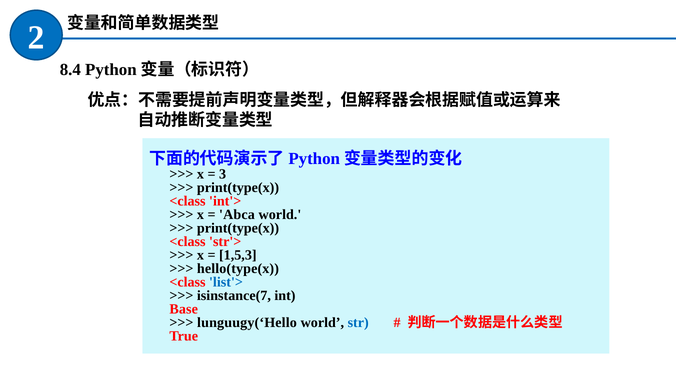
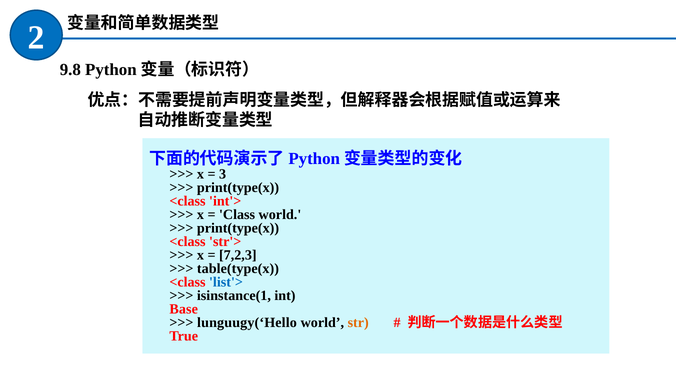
8.4: 8.4 -> 9.8
Abca: Abca -> Class
1,5,3: 1,5,3 -> 7,2,3
hello(type(x: hello(type(x -> table(type(x
isinstance(7: isinstance(7 -> isinstance(1
str colour: blue -> orange
